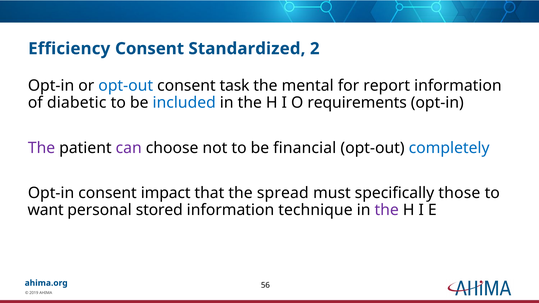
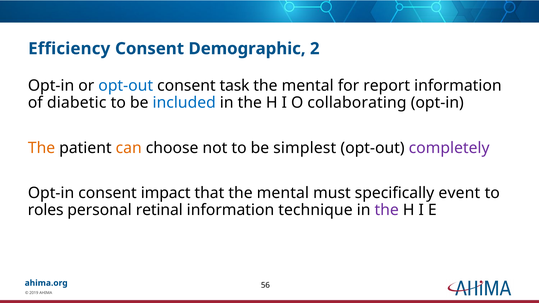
Standardized: Standardized -> Demographic
requirements: requirements -> collaborating
The at (42, 148) colour: purple -> orange
can colour: purple -> orange
financial: financial -> simplest
completely colour: blue -> purple
that the spread: spread -> mental
those: those -> event
want: want -> roles
stored: stored -> retinal
